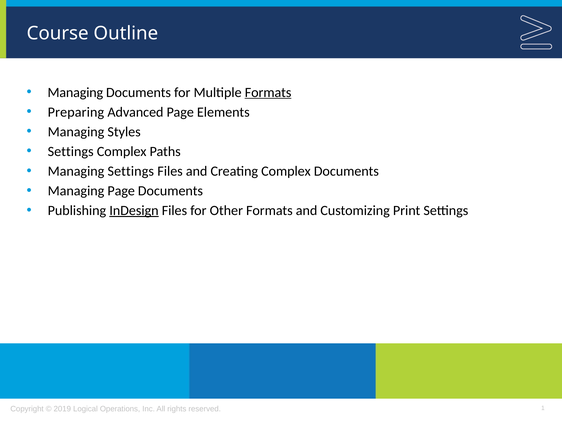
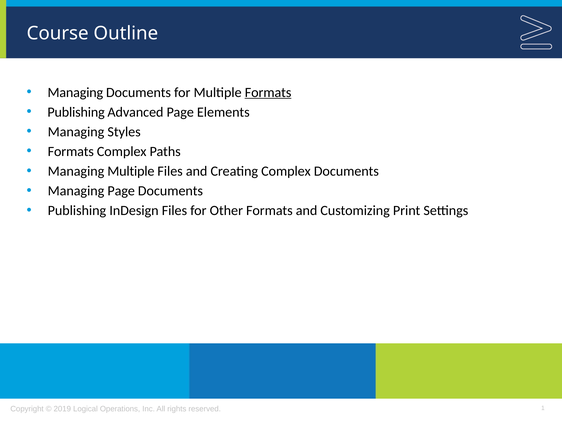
Preparing at (76, 112): Preparing -> Publishing
Settings at (71, 151): Settings -> Formats
Managing Settings: Settings -> Multiple
InDesign underline: present -> none
